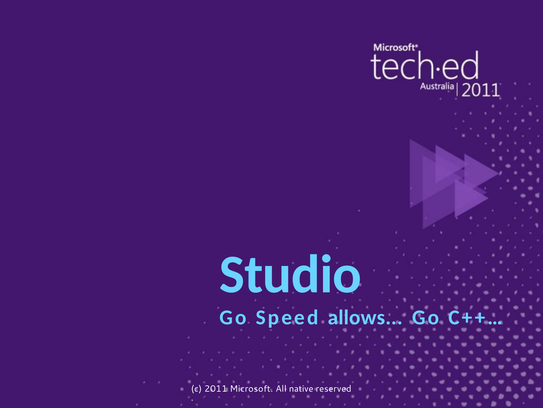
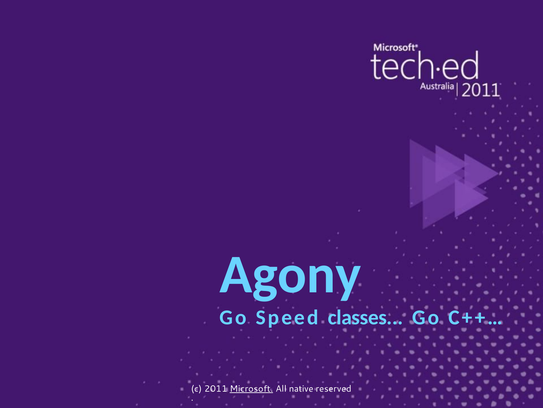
Studio: Studio -> Agony
allows: allows -> classes
Microsoft underline: none -> present
